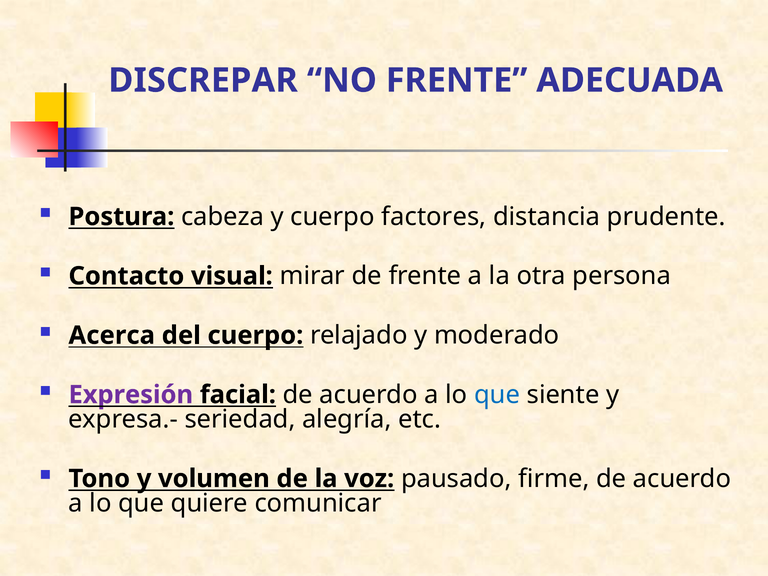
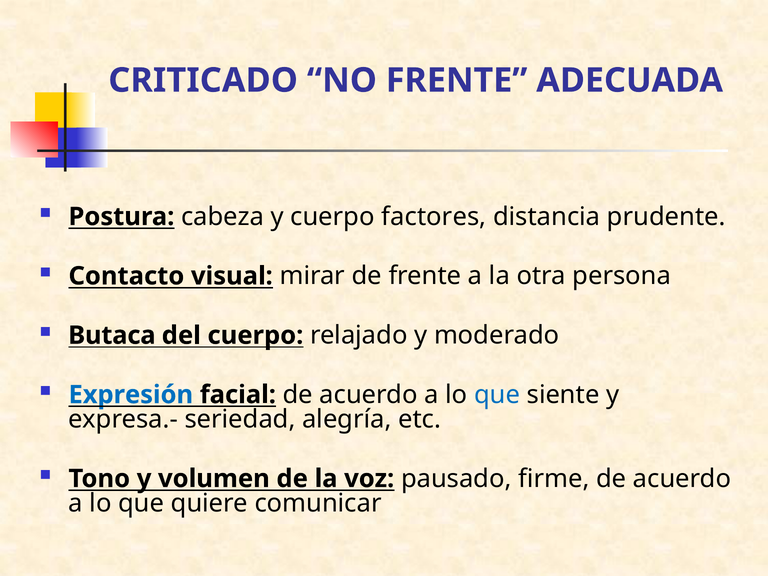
DISCREPAR: DISCREPAR -> CRITICADO
Acerca: Acerca -> Butaca
Expresión colour: purple -> blue
